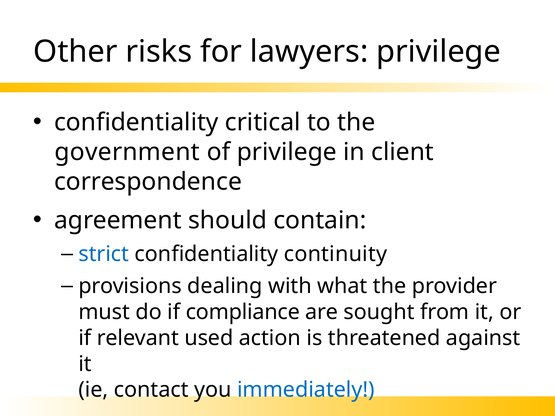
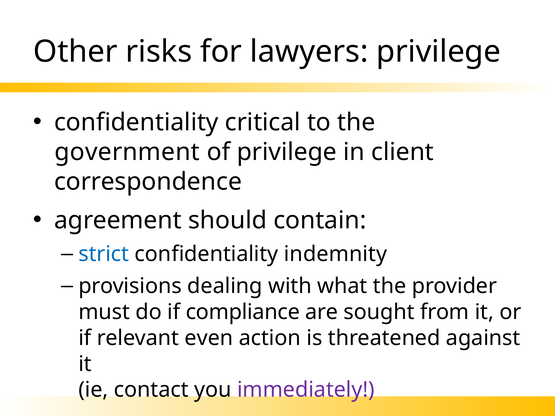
continuity: continuity -> indemnity
used: used -> even
immediately colour: blue -> purple
